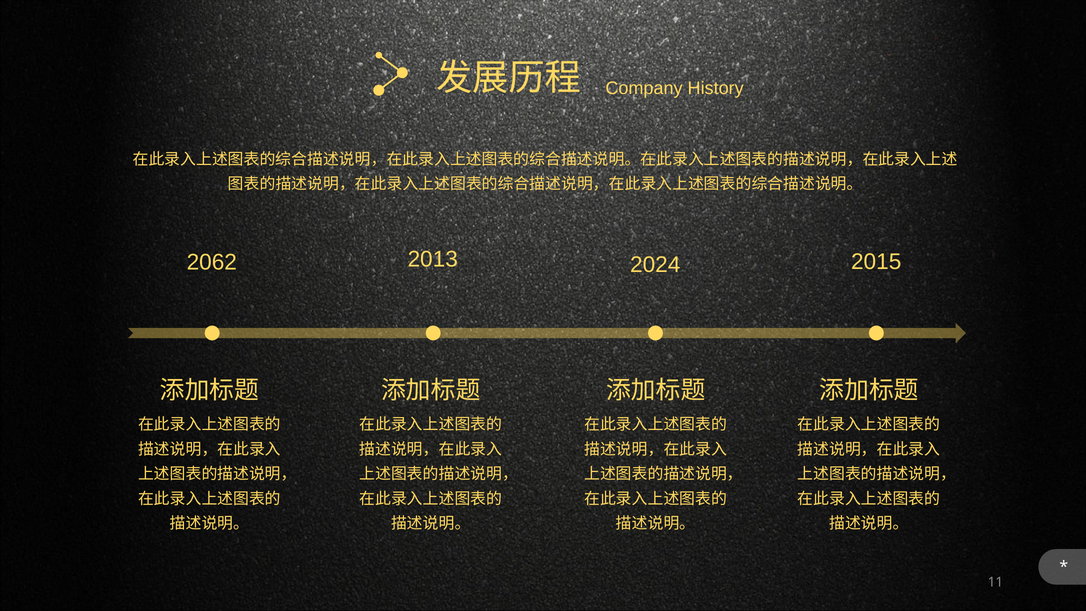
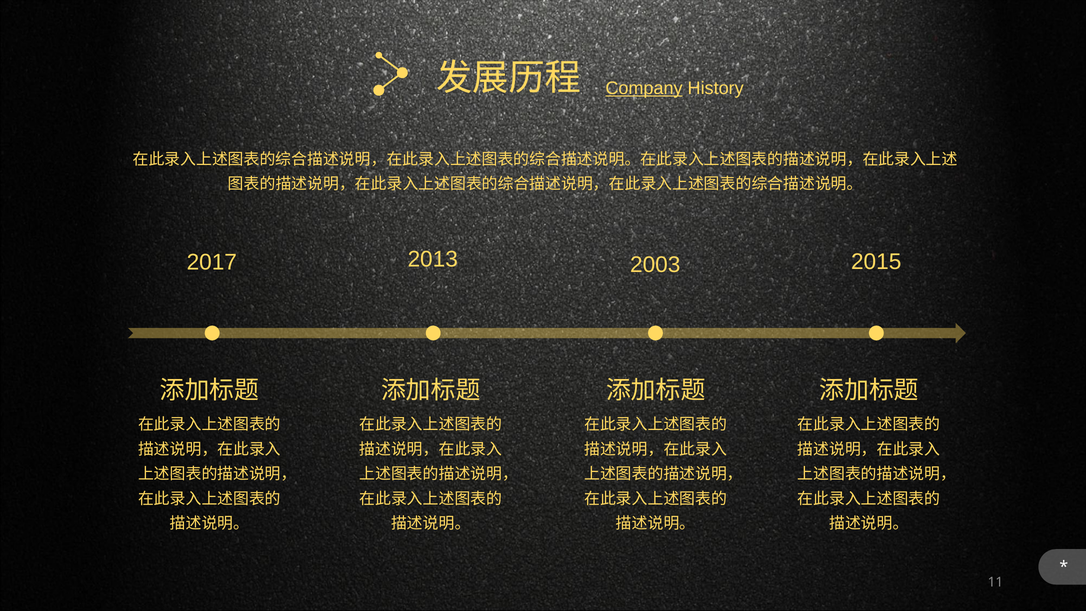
Company underline: none -> present
2062: 2062 -> 2017
2024: 2024 -> 2003
